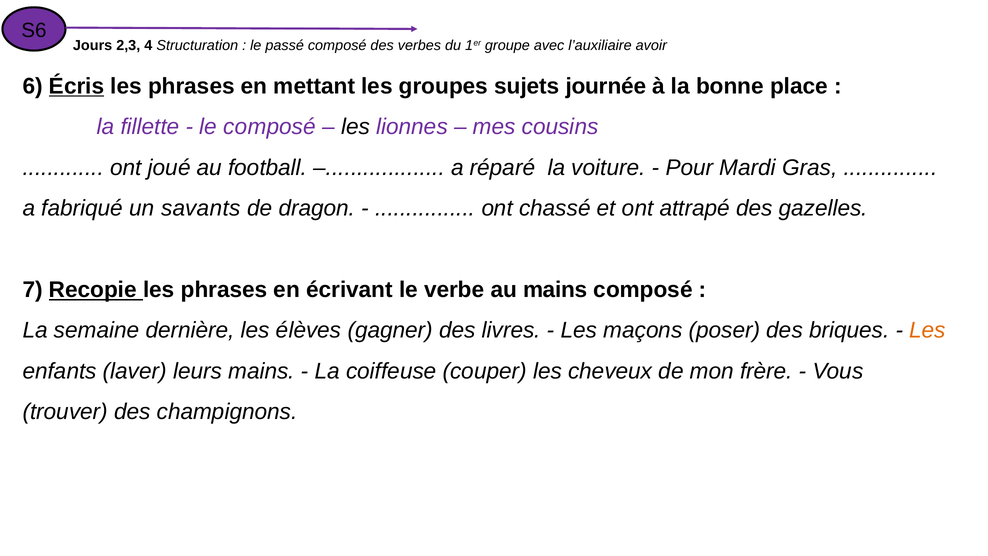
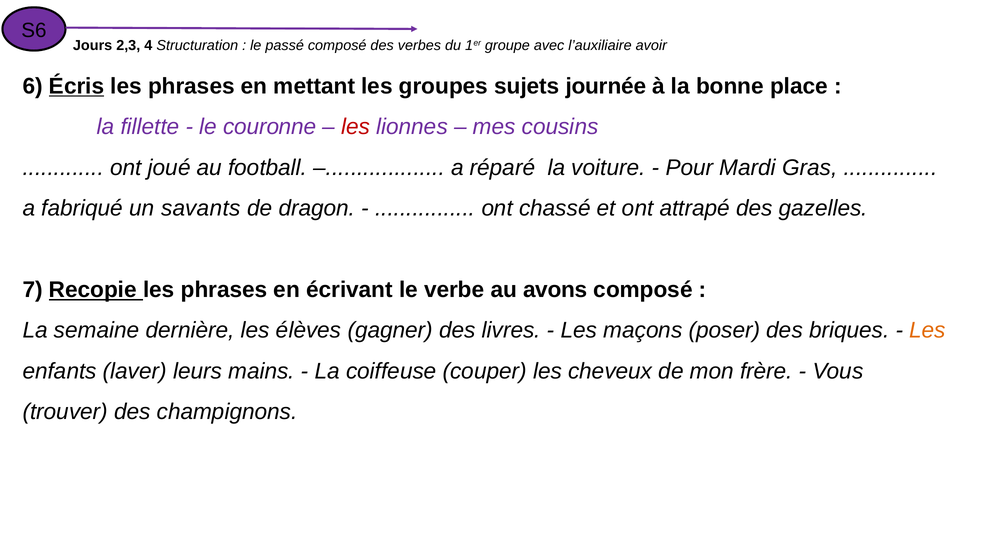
le composé: composé -> couronne
les at (356, 127) colour: black -> red
au mains: mains -> avons
